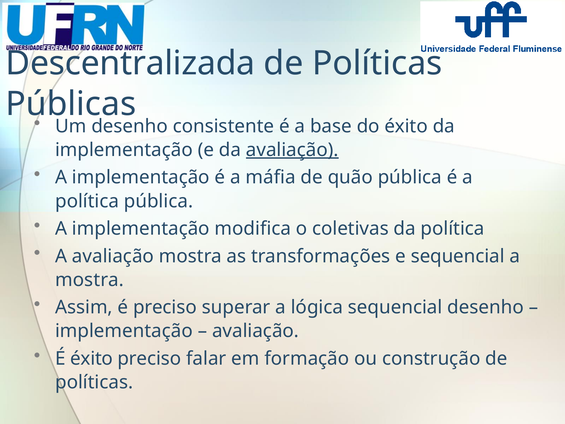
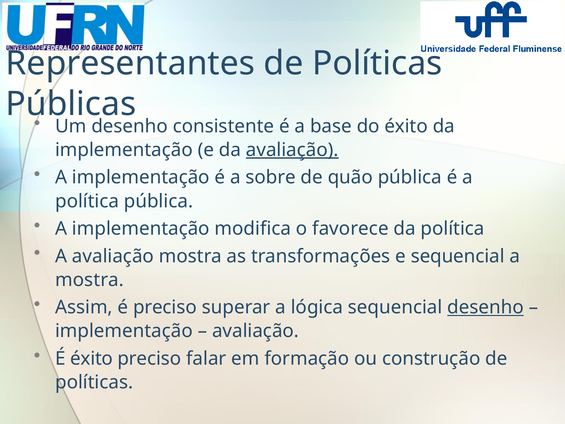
Descentralizada: Descentralizada -> Representantes
máfia: máfia -> sobre
coletivas: coletivas -> favorece
desenho at (486, 307) underline: none -> present
